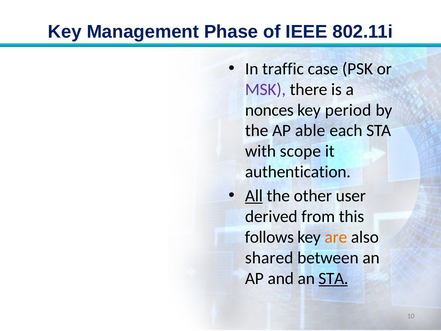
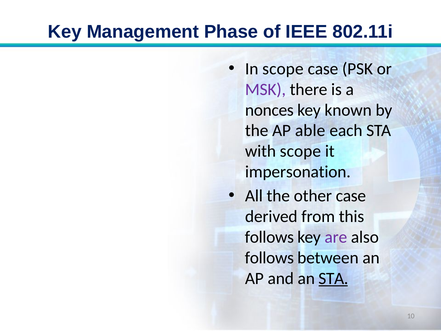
In traffic: traffic -> scope
period: period -> known
authentication: authentication -> impersonation
All underline: present -> none
other user: user -> case
are colour: orange -> purple
shared at (269, 258): shared -> follows
